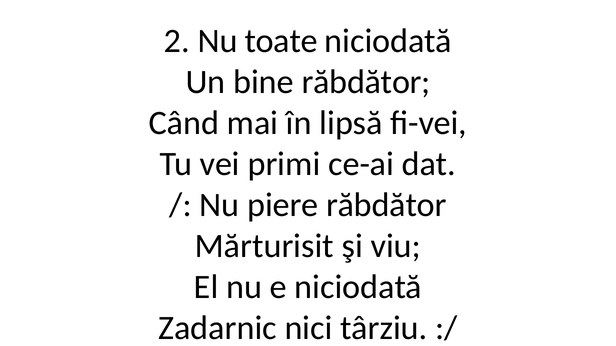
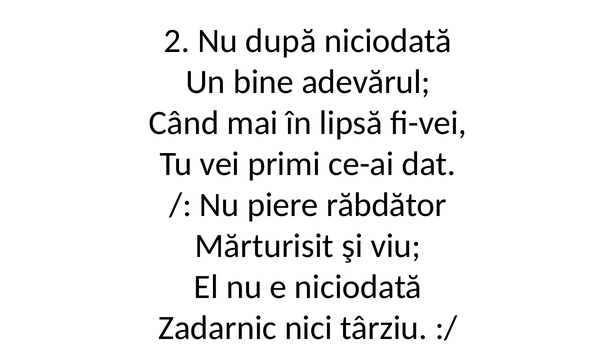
toate: toate -> după
bine răbdător: răbdător -> adevărul
